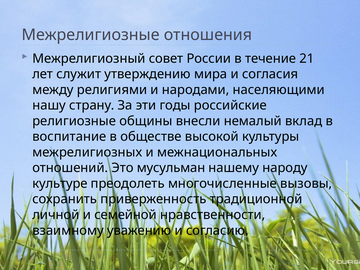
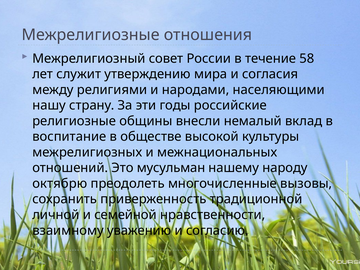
21: 21 -> 58
культуре: культуре -> октябрю
